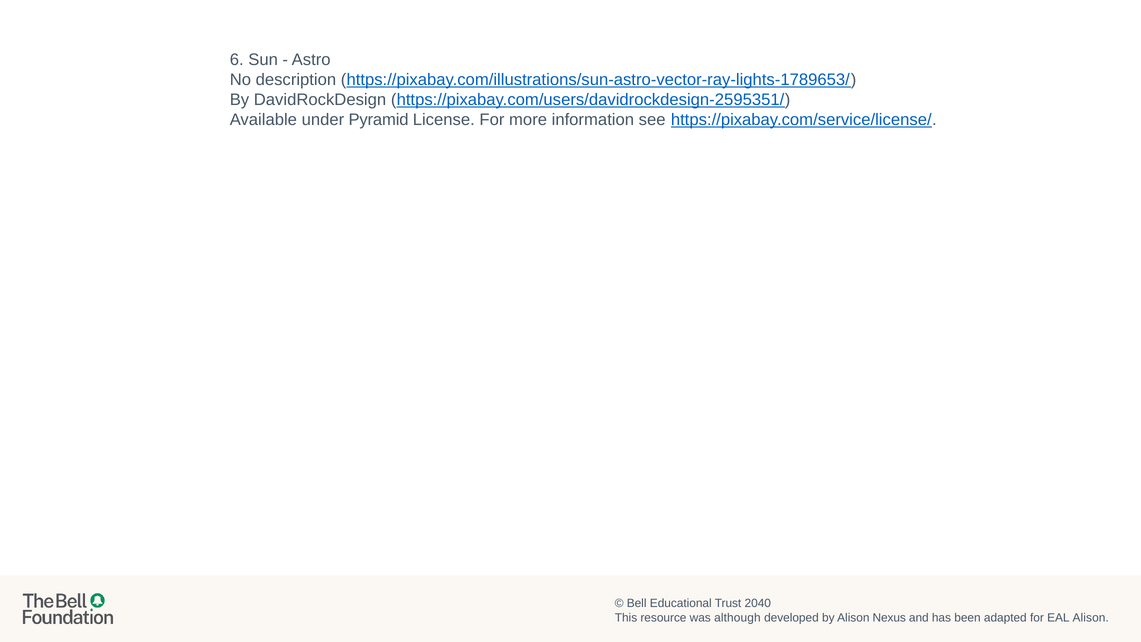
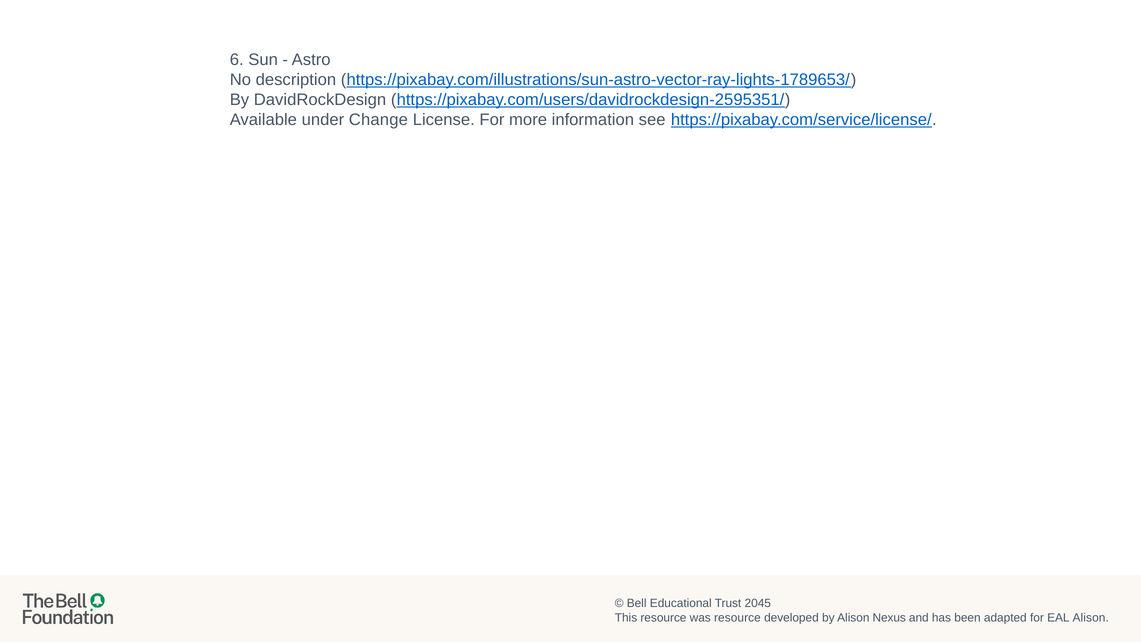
Pyramid: Pyramid -> Change
2040: 2040 -> 2045
was although: although -> resource
